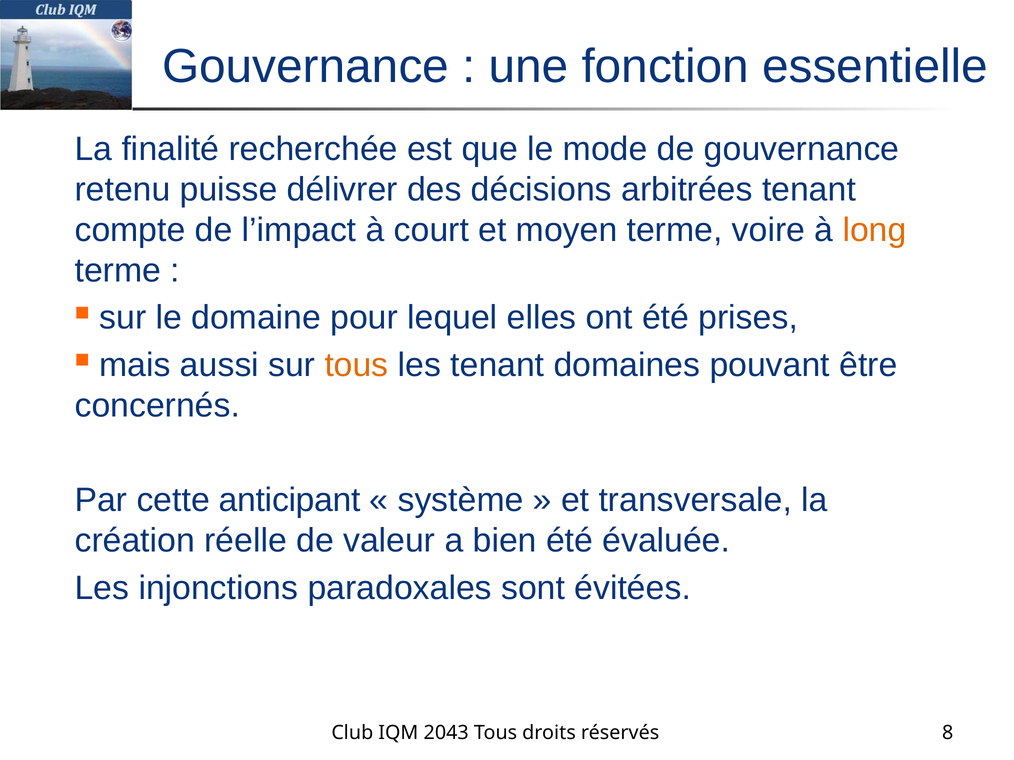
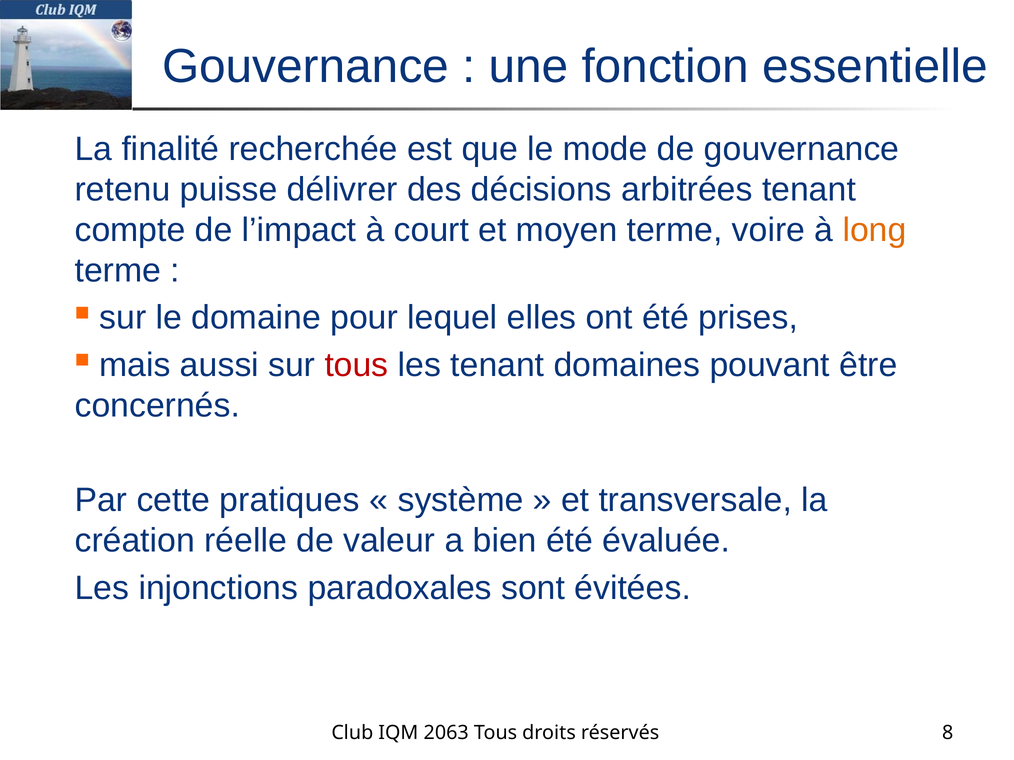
tous at (356, 365) colour: orange -> red
anticipant: anticipant -> pratiques
2043: 2043 -> 2063
